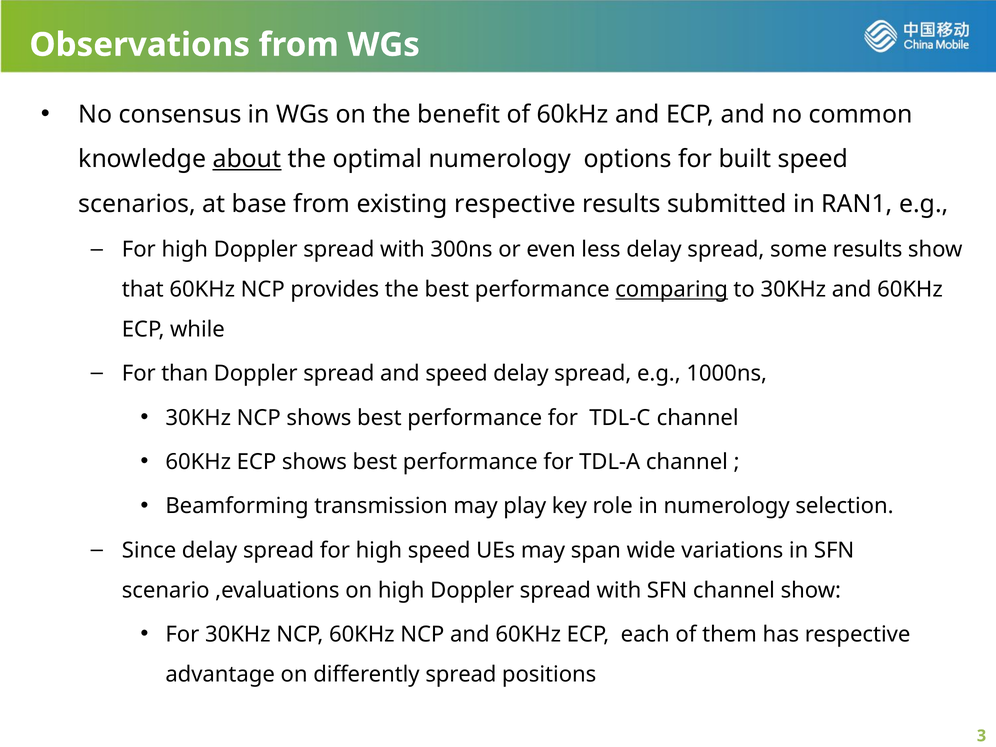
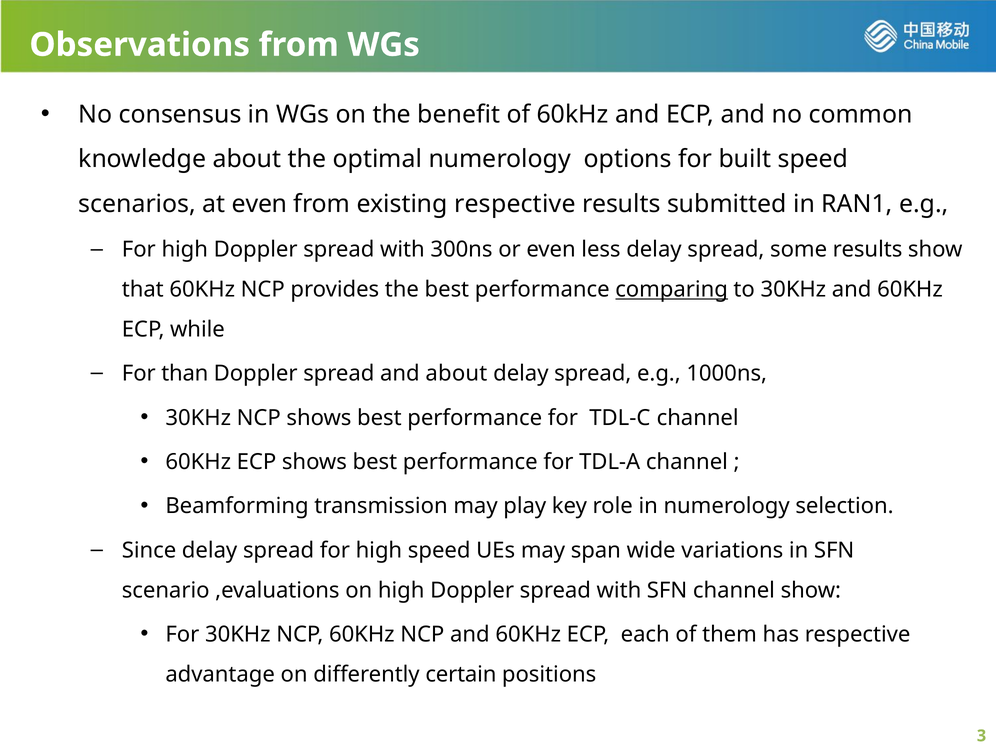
about at (247, 159) underline: present -> none
at base: base -> even
and speed: speed -> about
differently spread: spread -> certain
